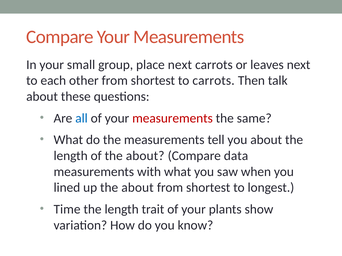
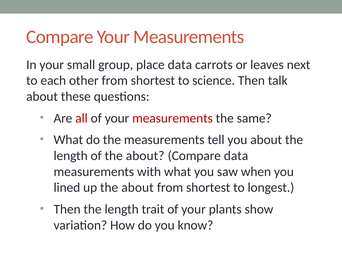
place next: next -> data
to carrots: carrots -> science
all colour: blue -> red
Time at (67, 210): Time -> Then
